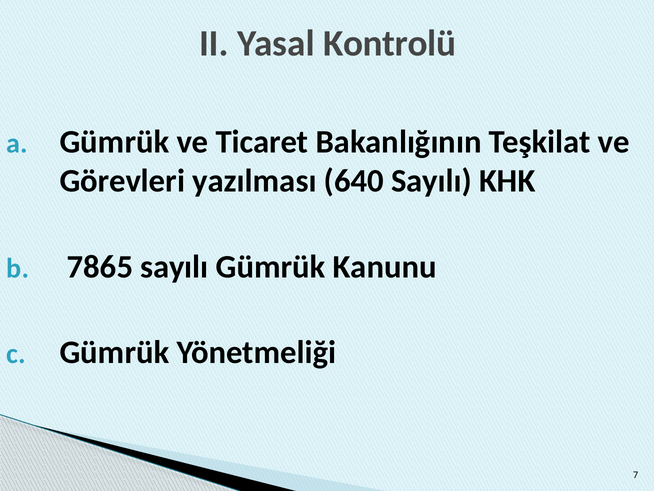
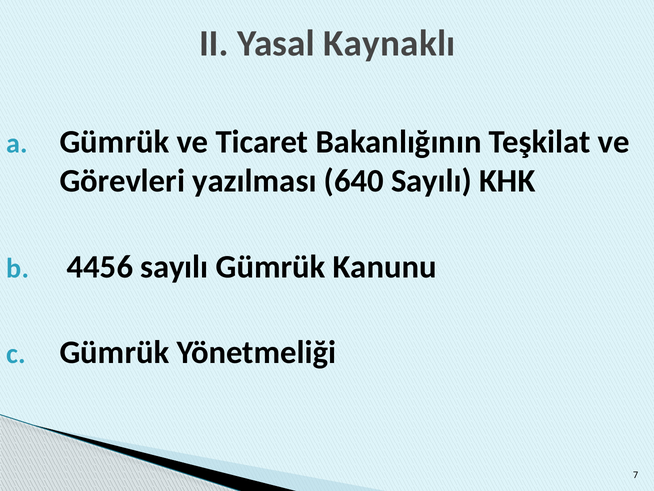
Kontrolü: Kontrolü -> Kaynaklı
7865: 7865 -> 4456
